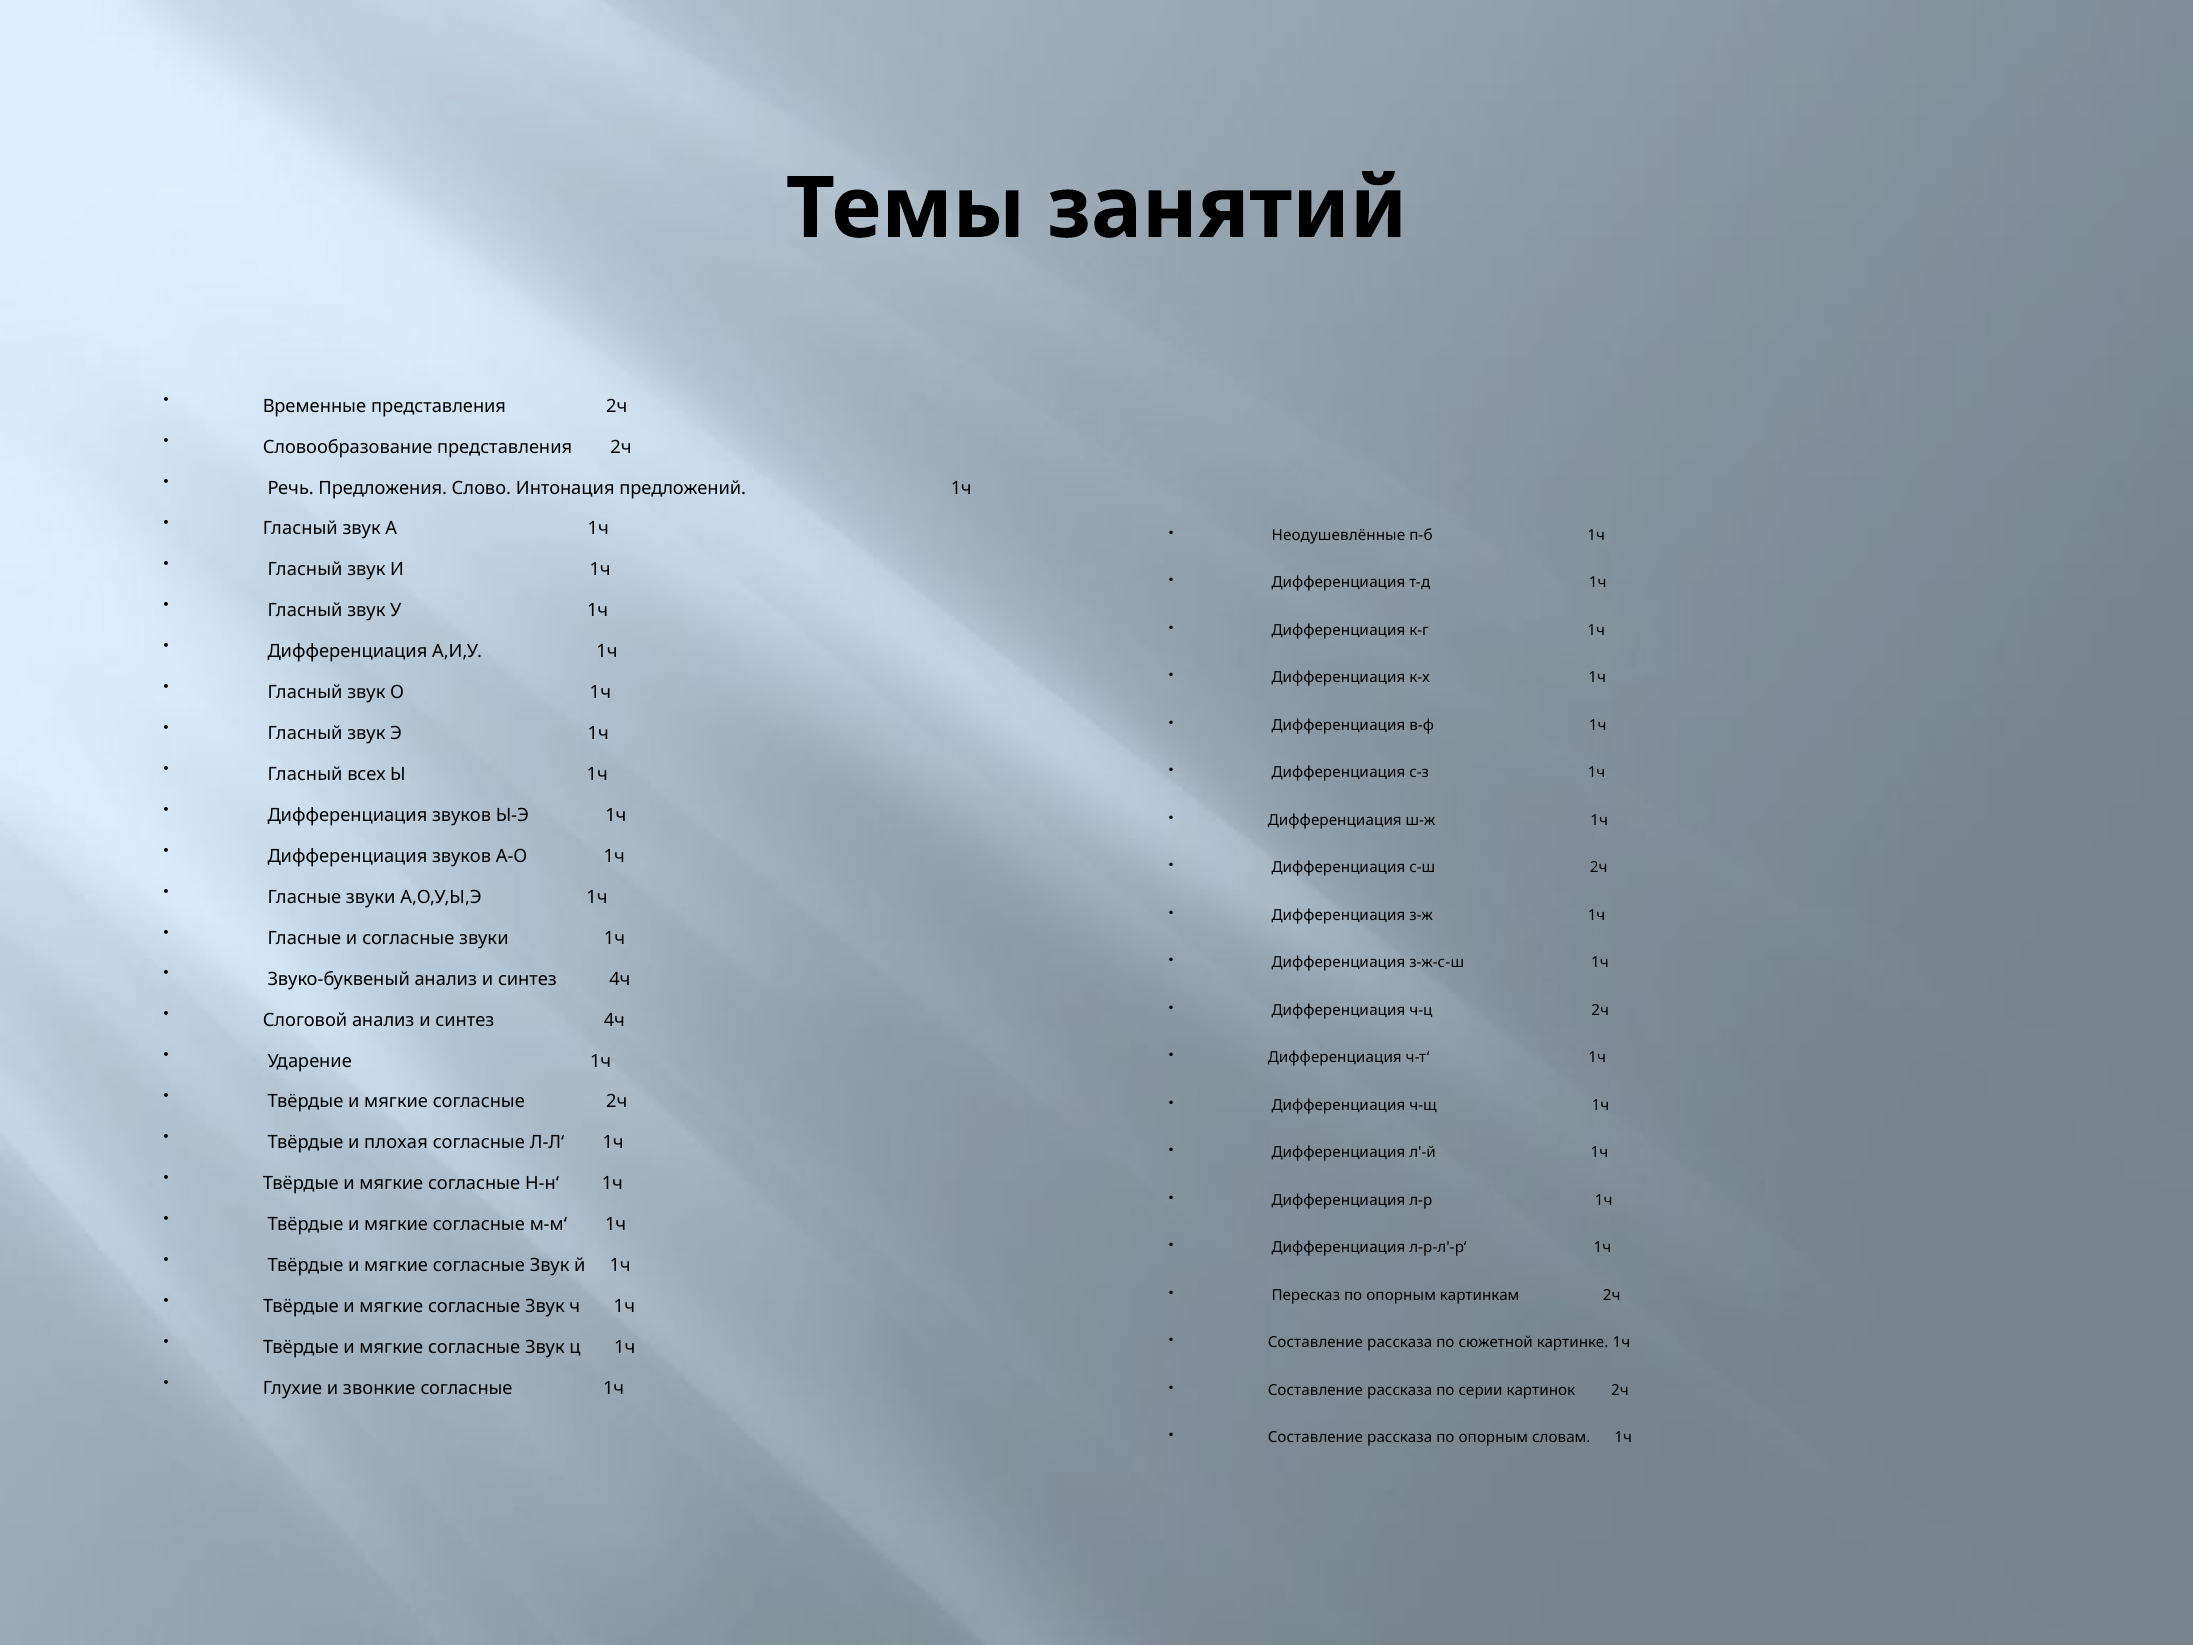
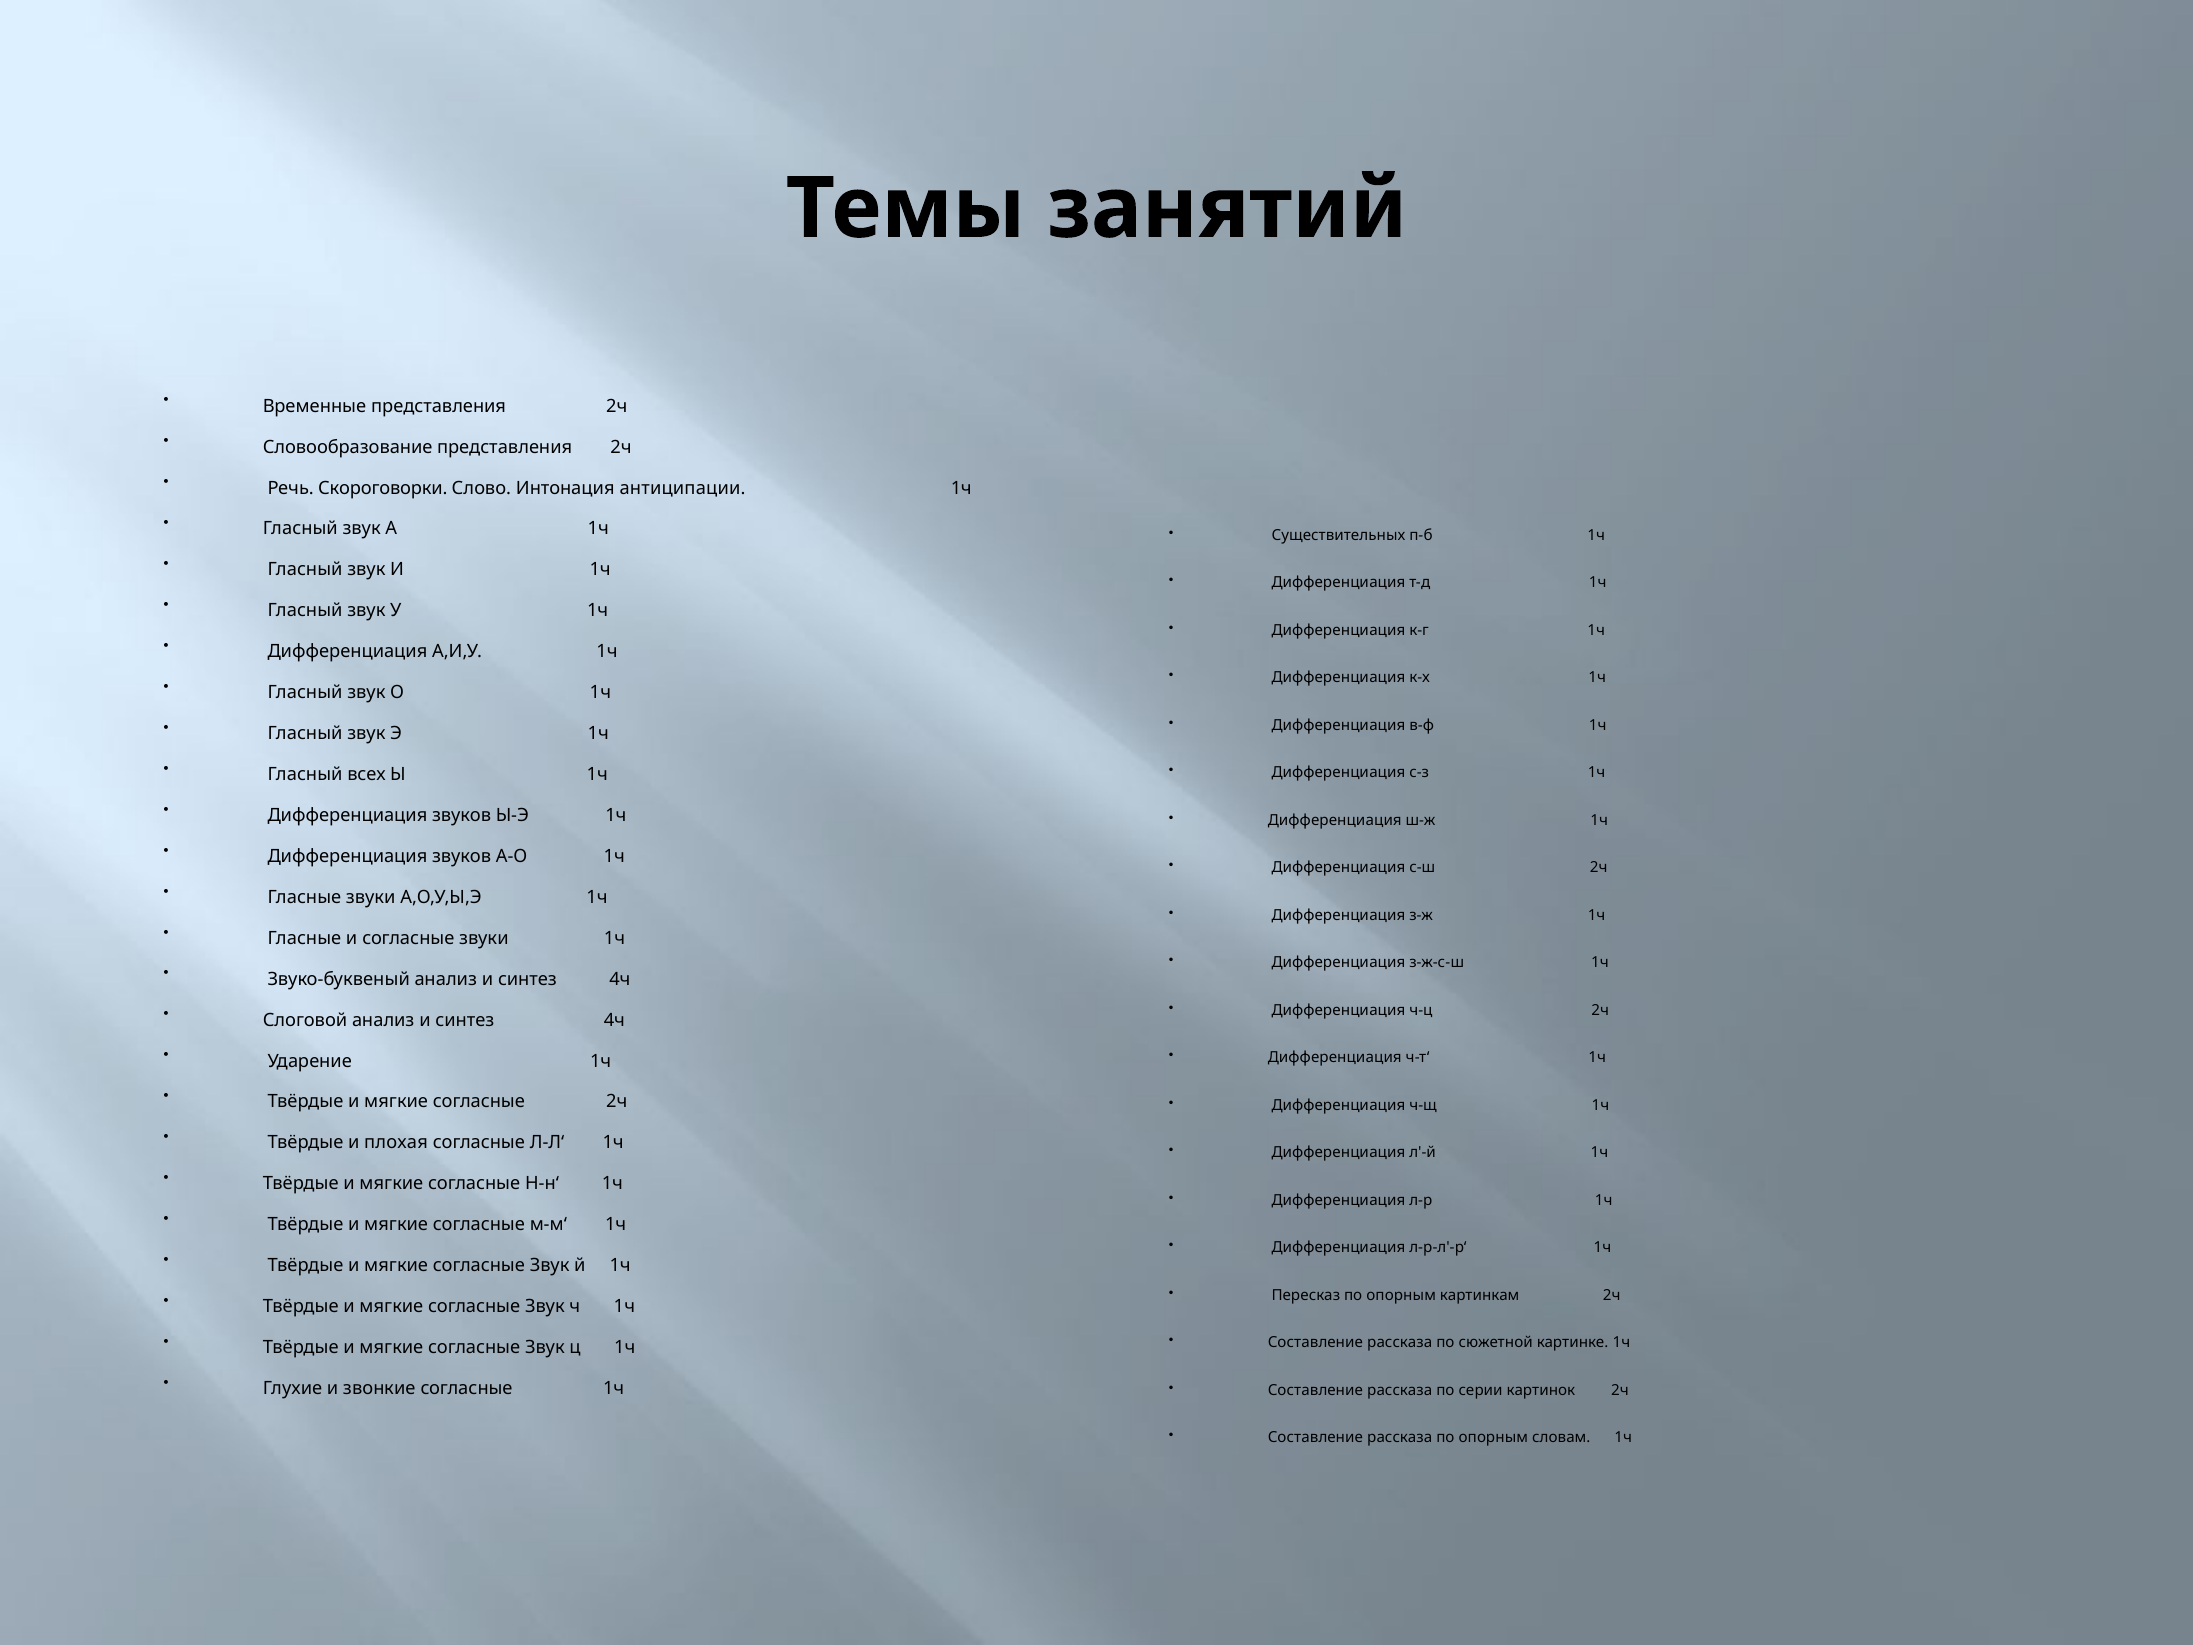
Предложения: Предложения -> Скороговорки
предложений: предложений -> антиципации
Неодушевлённые: Неодушевлённые -> Существительных
